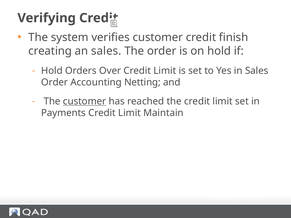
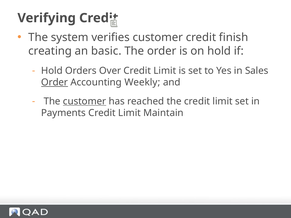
an sales: sales -> basic
Order at (55, 82) underline: none -> present
Netting: Netting -> Weekly
